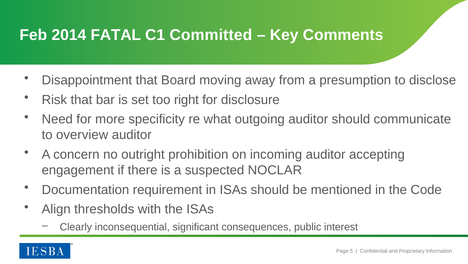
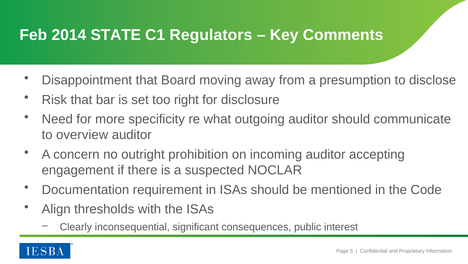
FATAL: FATAL -> STATE
Committed: Committed -> Regulators
